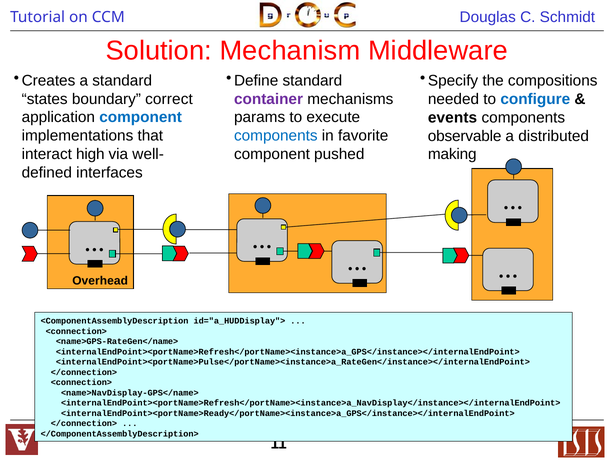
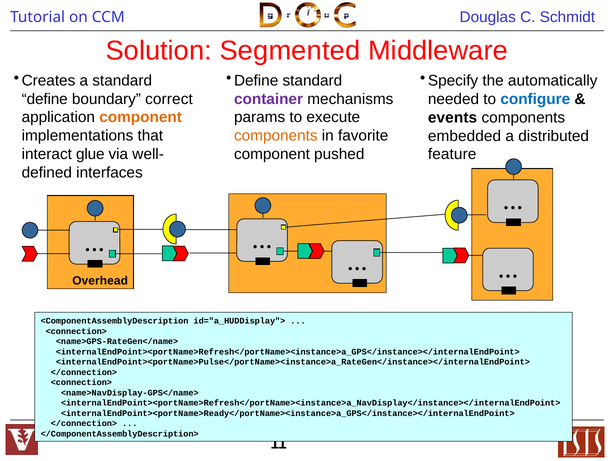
Mechanism: Mechanism -> Segmented
compositions: compositions -> automatically
states at (45, 99): states -> define
component at (141, 117) colour: blue -> orange
components at (276, 136) colour: blue -> orange
observable: observable -> embedded
high: high -> glue
making: making -> feature
